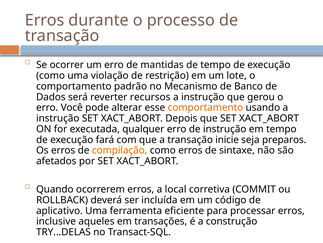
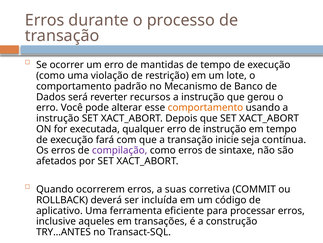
preparos: preparos -> contínua
compilação colour: orange -> purple
local: local -> suas
TRY...DELAS: TRY...DELAS -> TRY...ANTES
